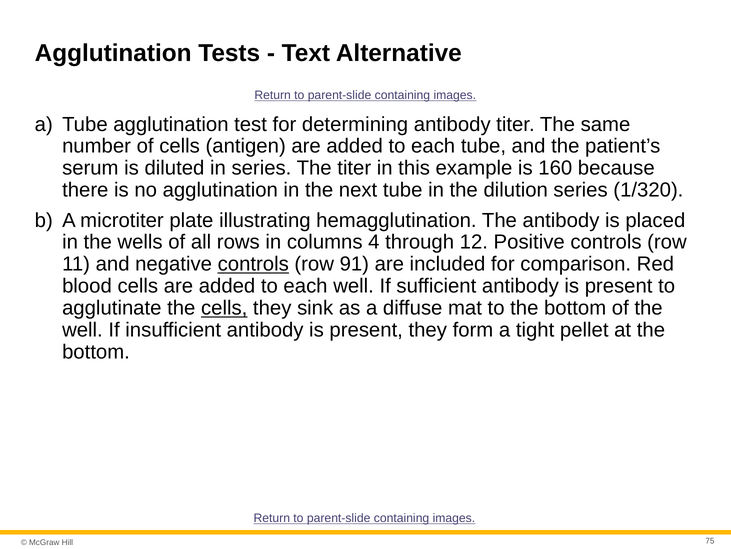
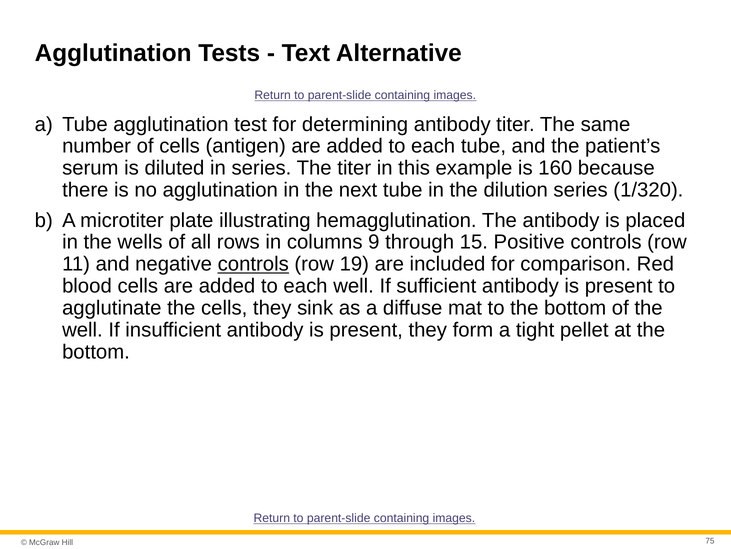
4: 4 -> 9
12: 12 -> 15
91: 91 -> 19
cells at (224, 308) underline: present -> none
